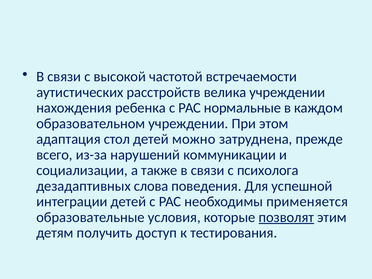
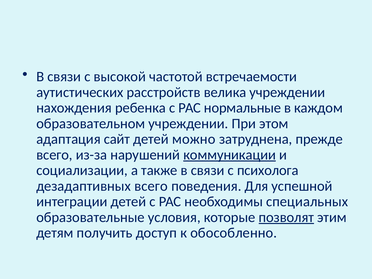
стол: стол -> сайт
коммуникации underline: none -> present
дезадаптивных слова: слова -> всего
применяется: применяется -> специальных
тестирования: тестирования -> обособленно
